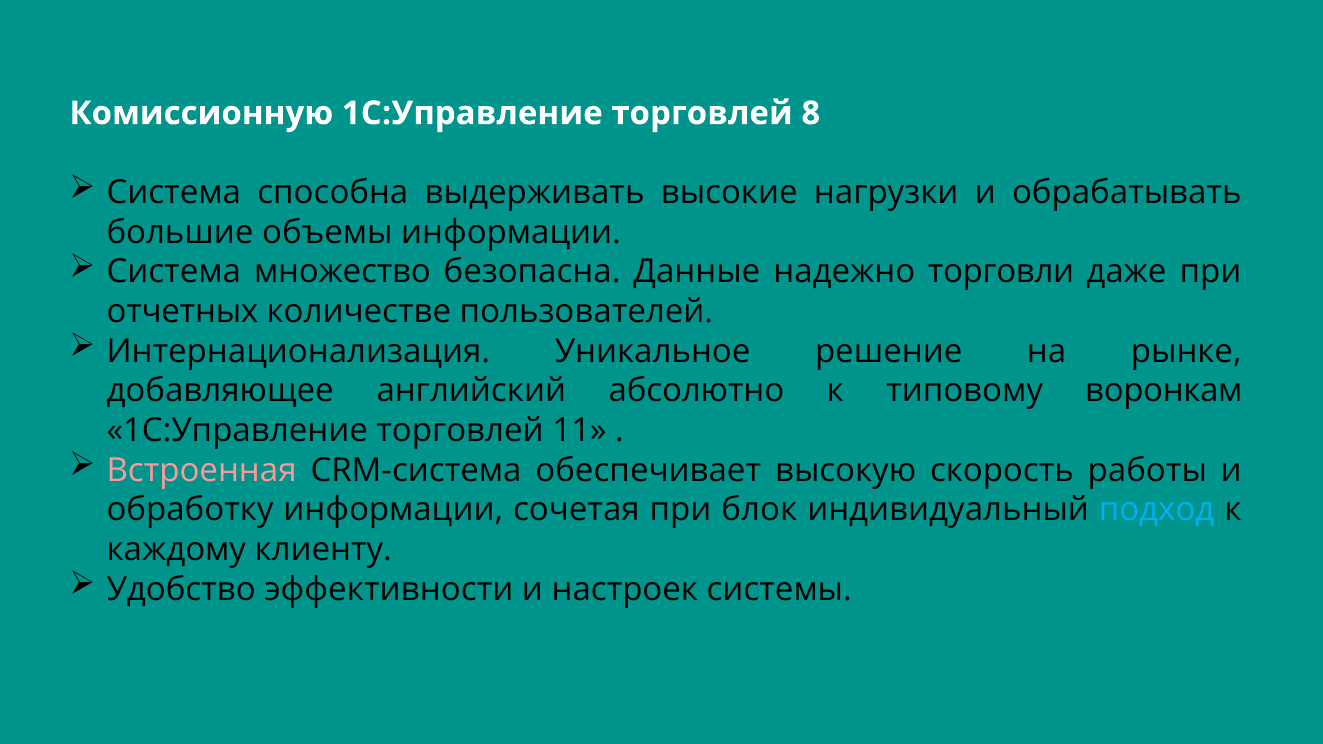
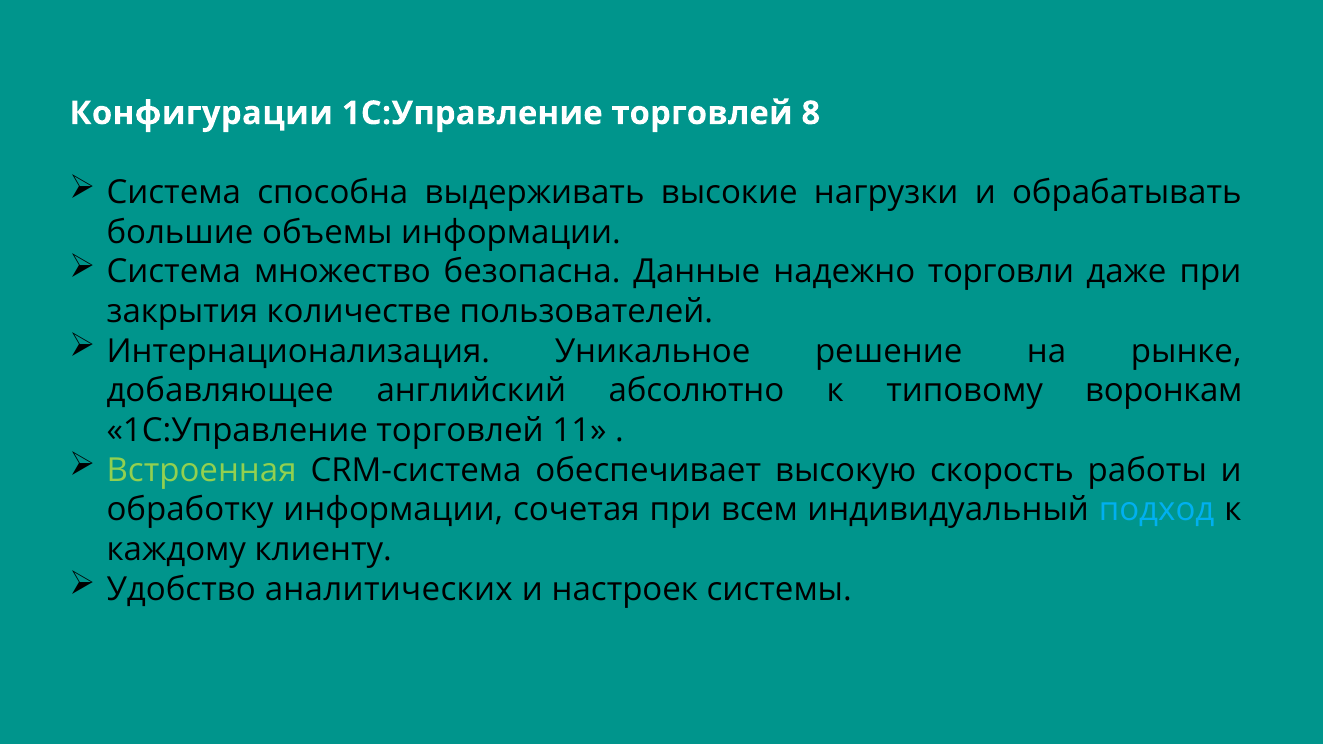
Комиссионную: Комиссионную -> Конфигурации
отчетных: отчетных -> закрытия
Встроенная colour: pink -> light green
блок: блок -> всем
эффективности: эффективности -> аналитических
